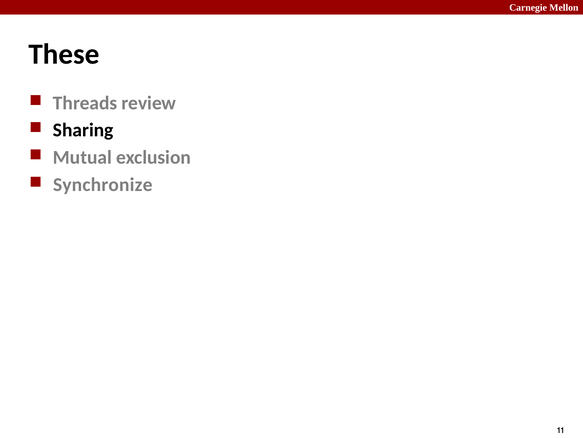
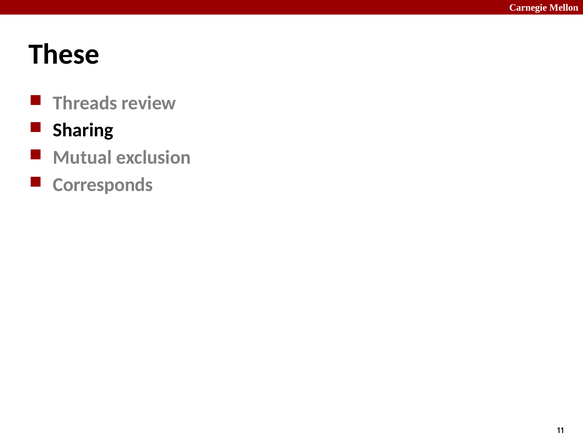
Synchronize: Synchronize -> Corresponds
